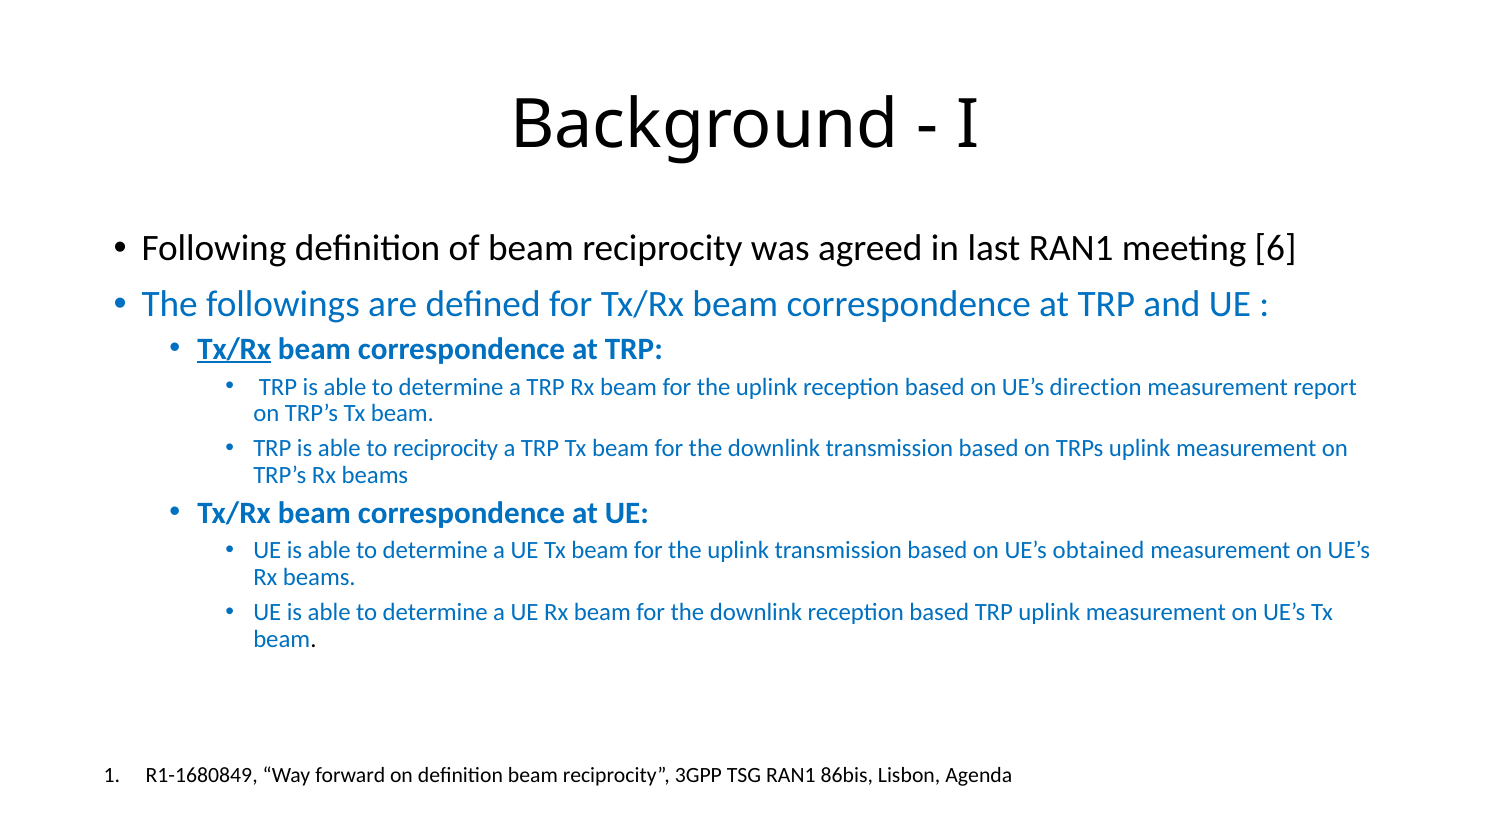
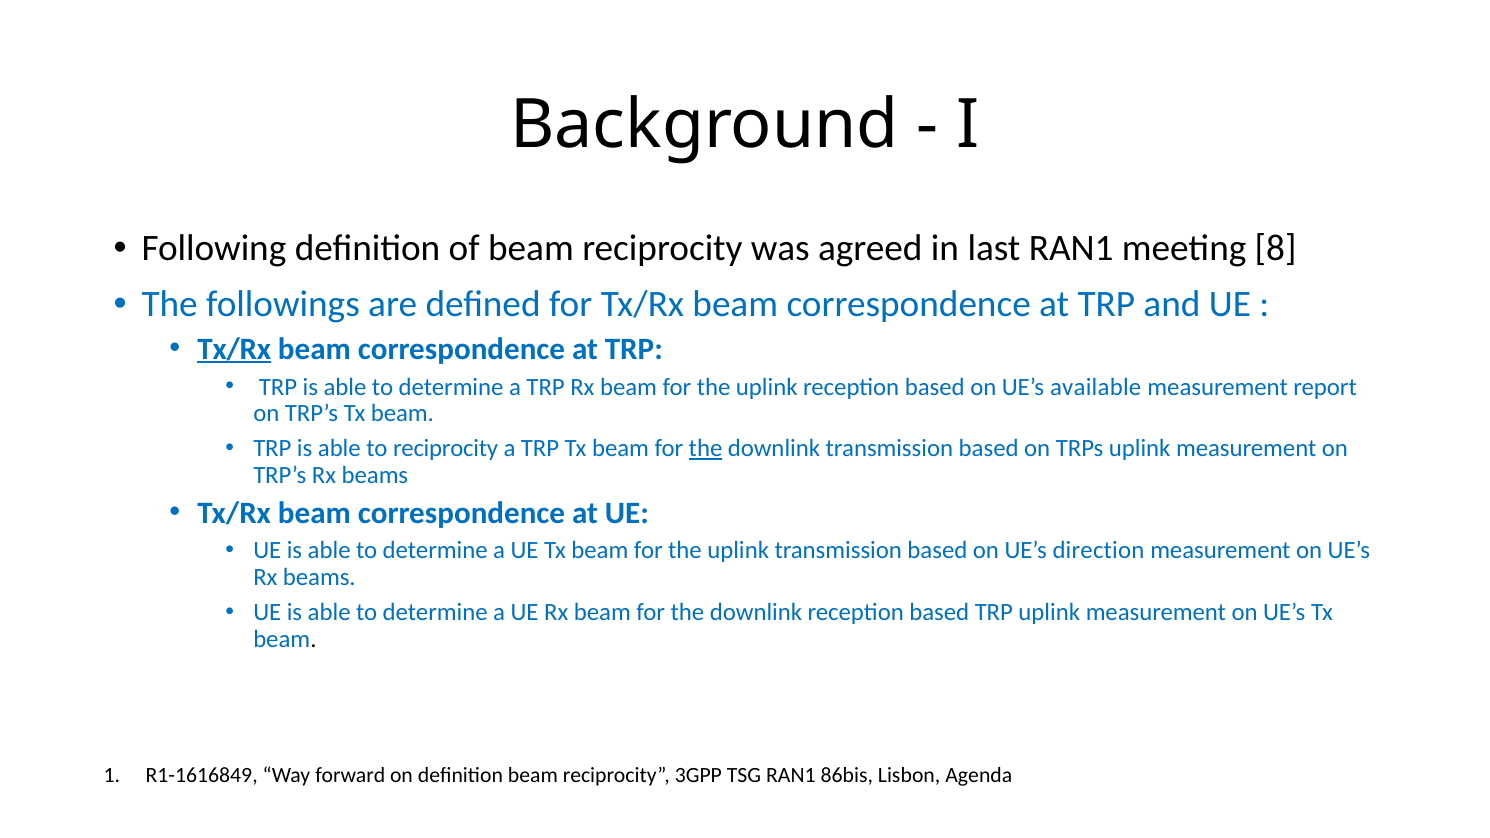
6: 6 -> 8
direction: direction -> available
the at (706, 448) underline: none -> present
obtained: obtained -> direction
R1-1680849: R1-1680849 -> R1-1616849
